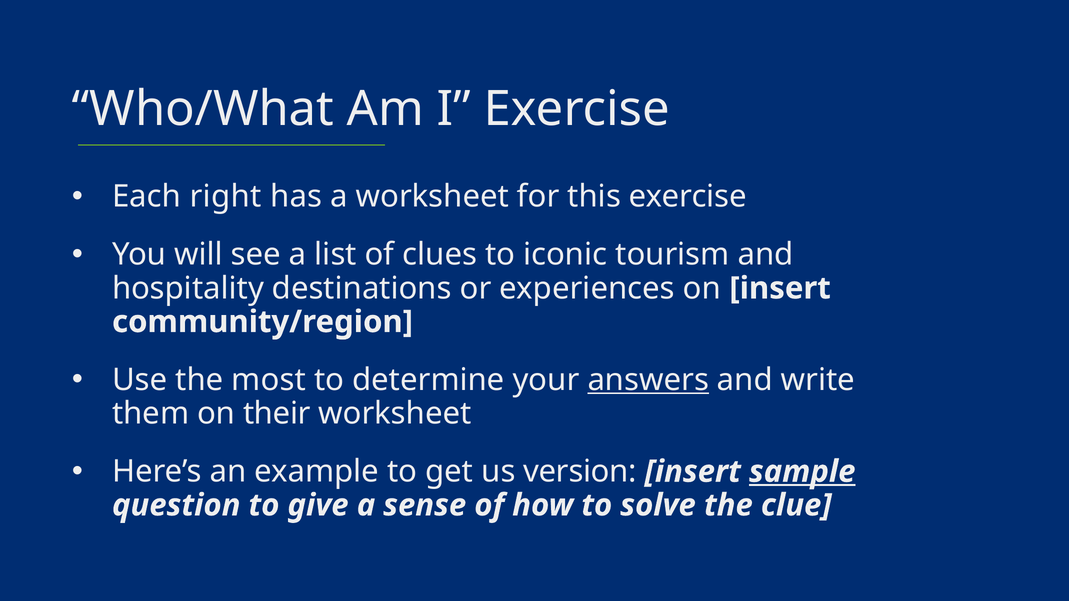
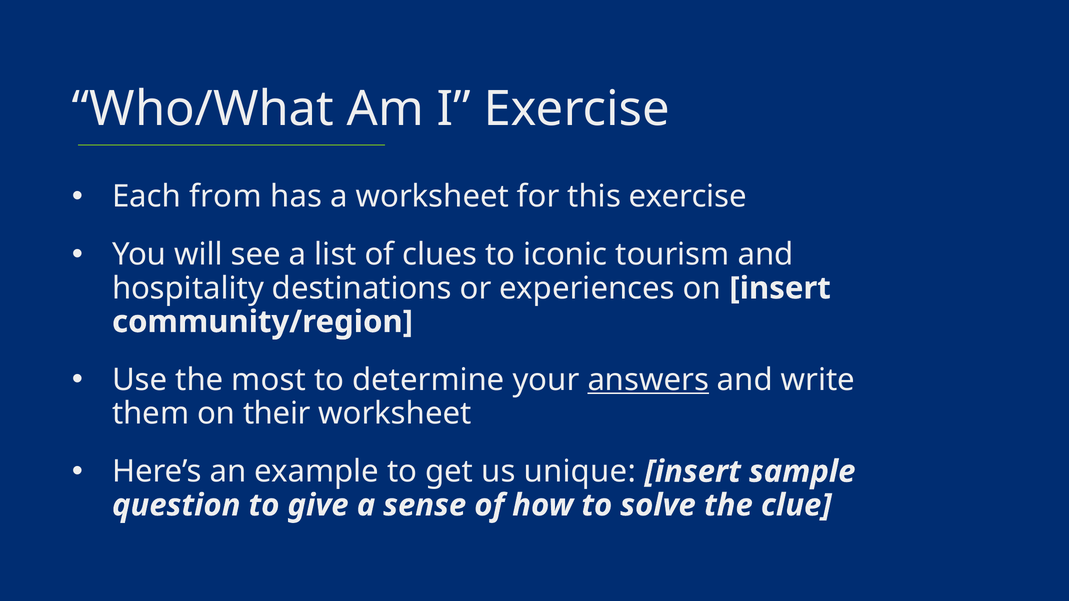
right: right -> from
version: version -> unique
sample underline: present -> none
